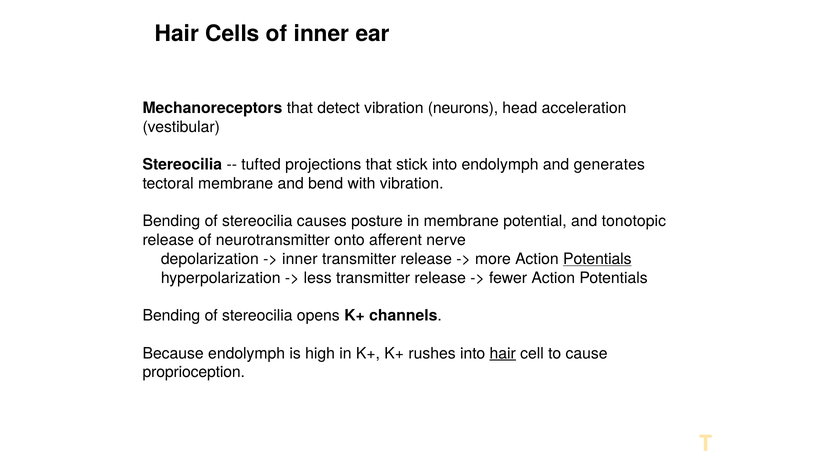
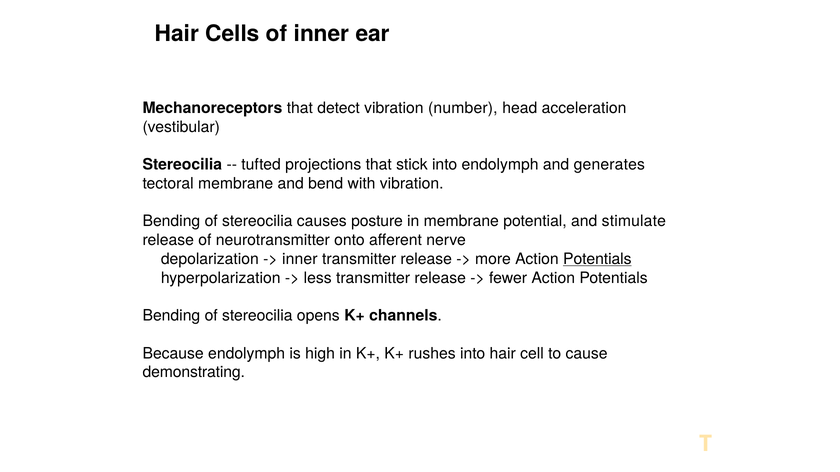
neurons: neurons -> number
tonotopic: tonotopic -> stimulate
hair at (503, 354) underline: present -> none
proprioception: proprioception -> demonstrating
